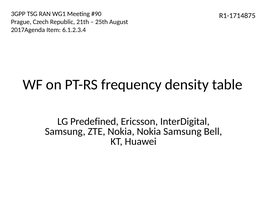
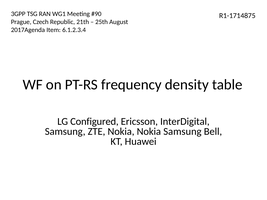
Predefined: Predefined -> Configured
